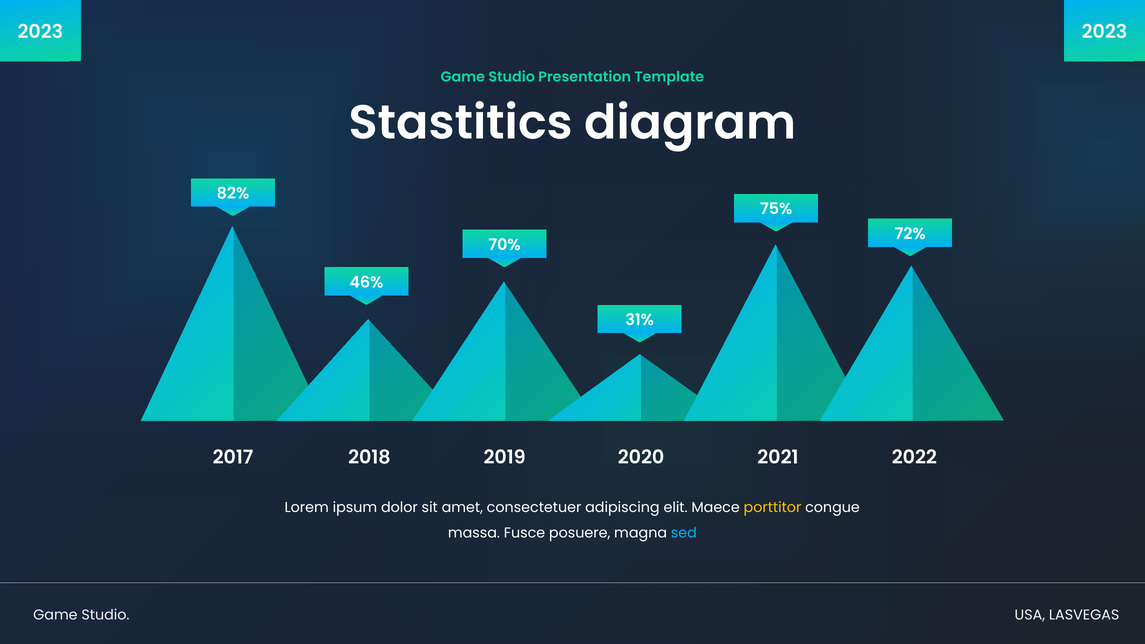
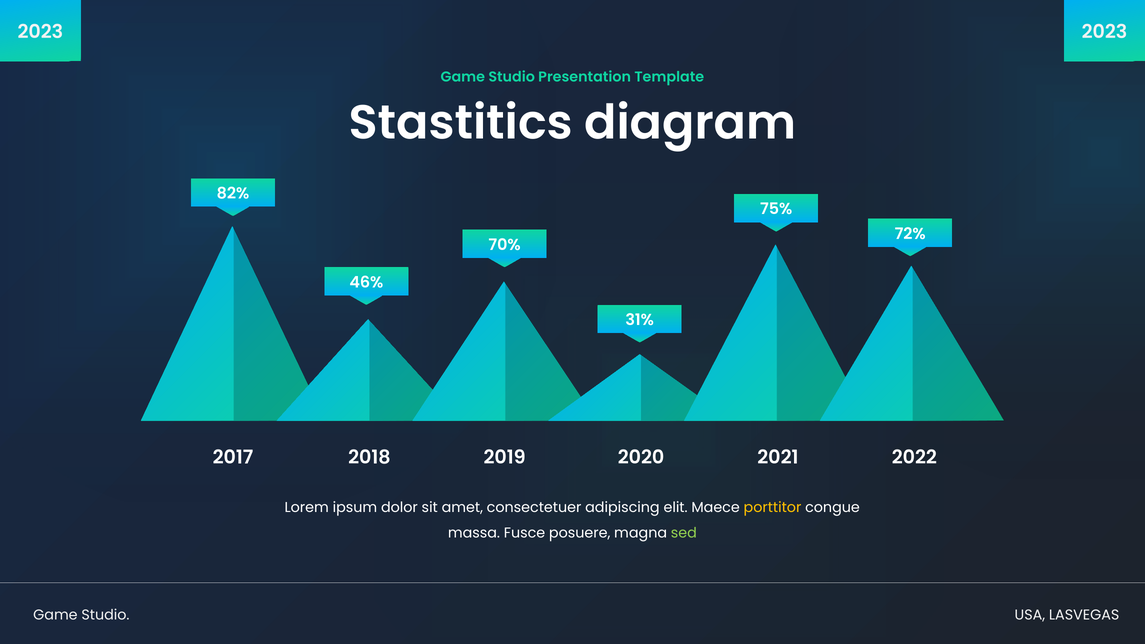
sed colour: light blue -> light green
